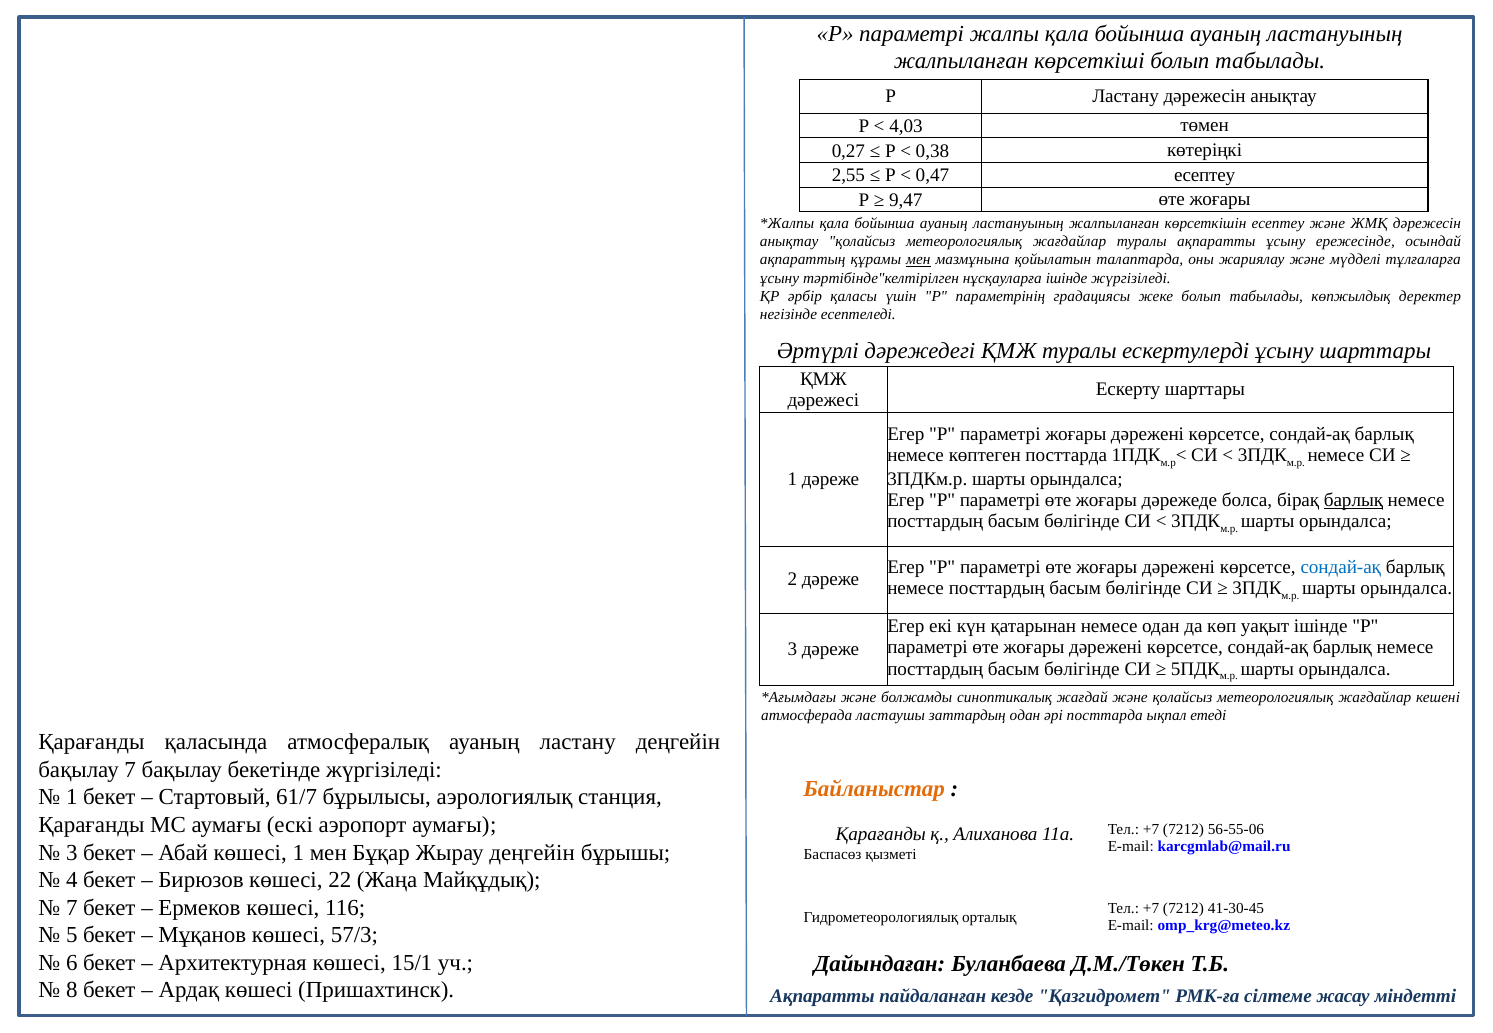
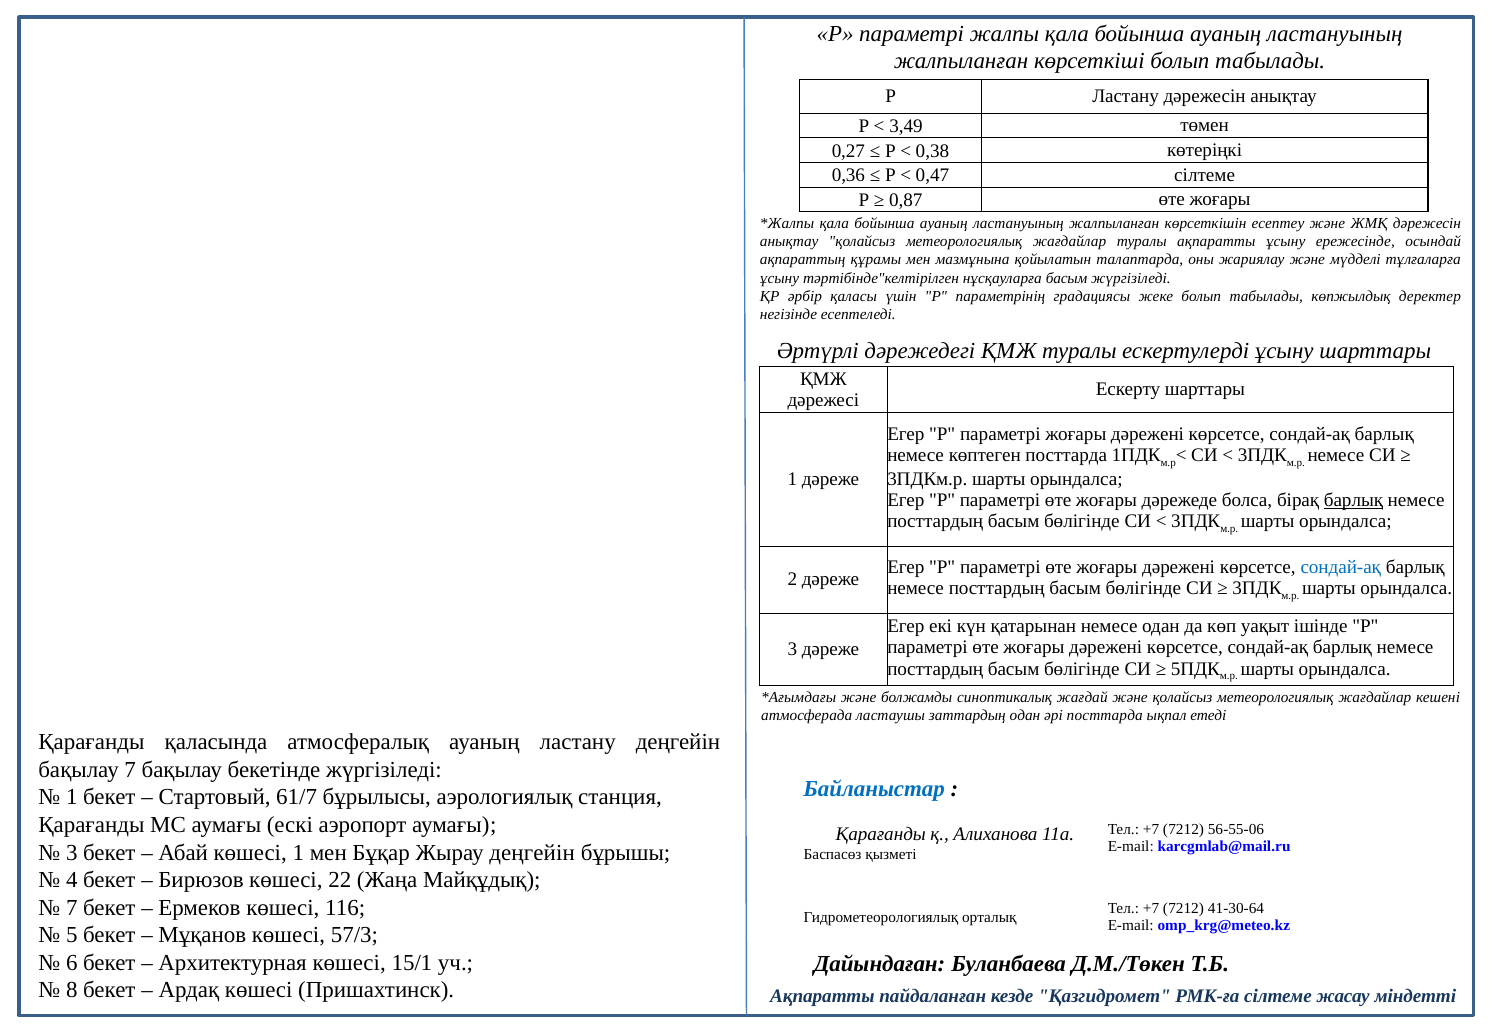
4,03: 4,03 -> 3,49
2,55: 2,55 -> 0,36
0,47 есептеу: есептеу -> сілтеме
9,47: 9,47 -> 0,87
мен at (918, 260) underline: present -> none
нұсқауларға ішінде: ішінде -> басым
Байланыстар colour: orange -> blue
41-30-45: 41-30-45 -> 41-30-64
